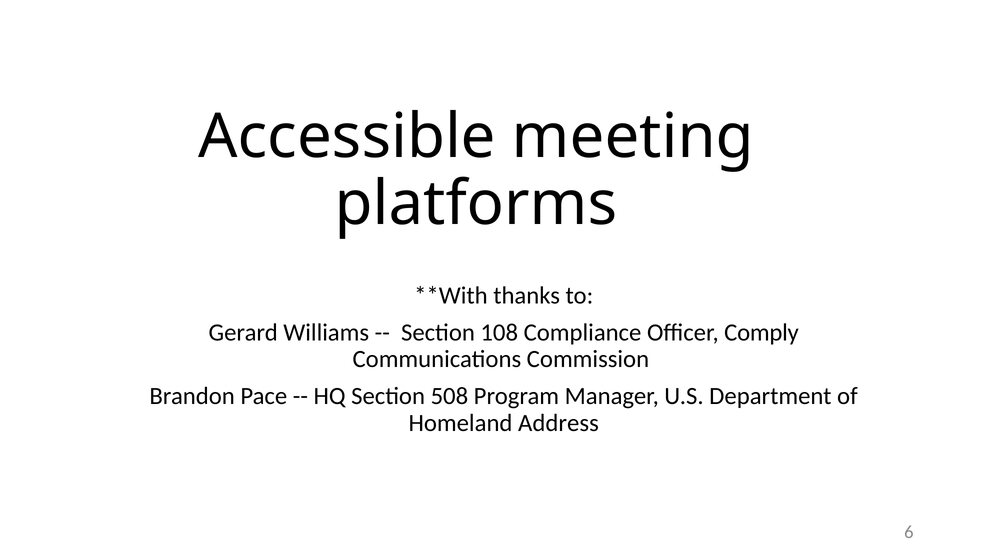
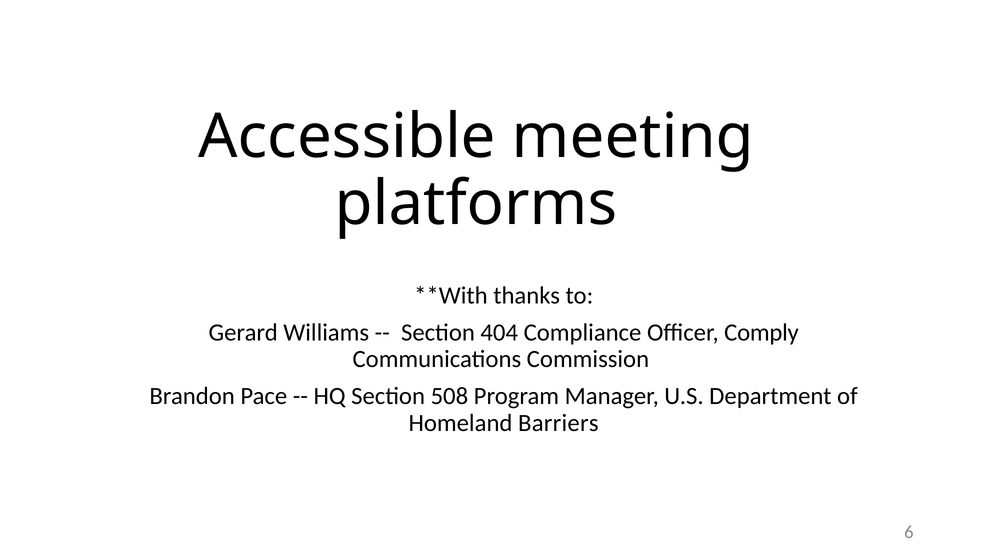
108: 108 -> 404
Address: Address -> Barriers
